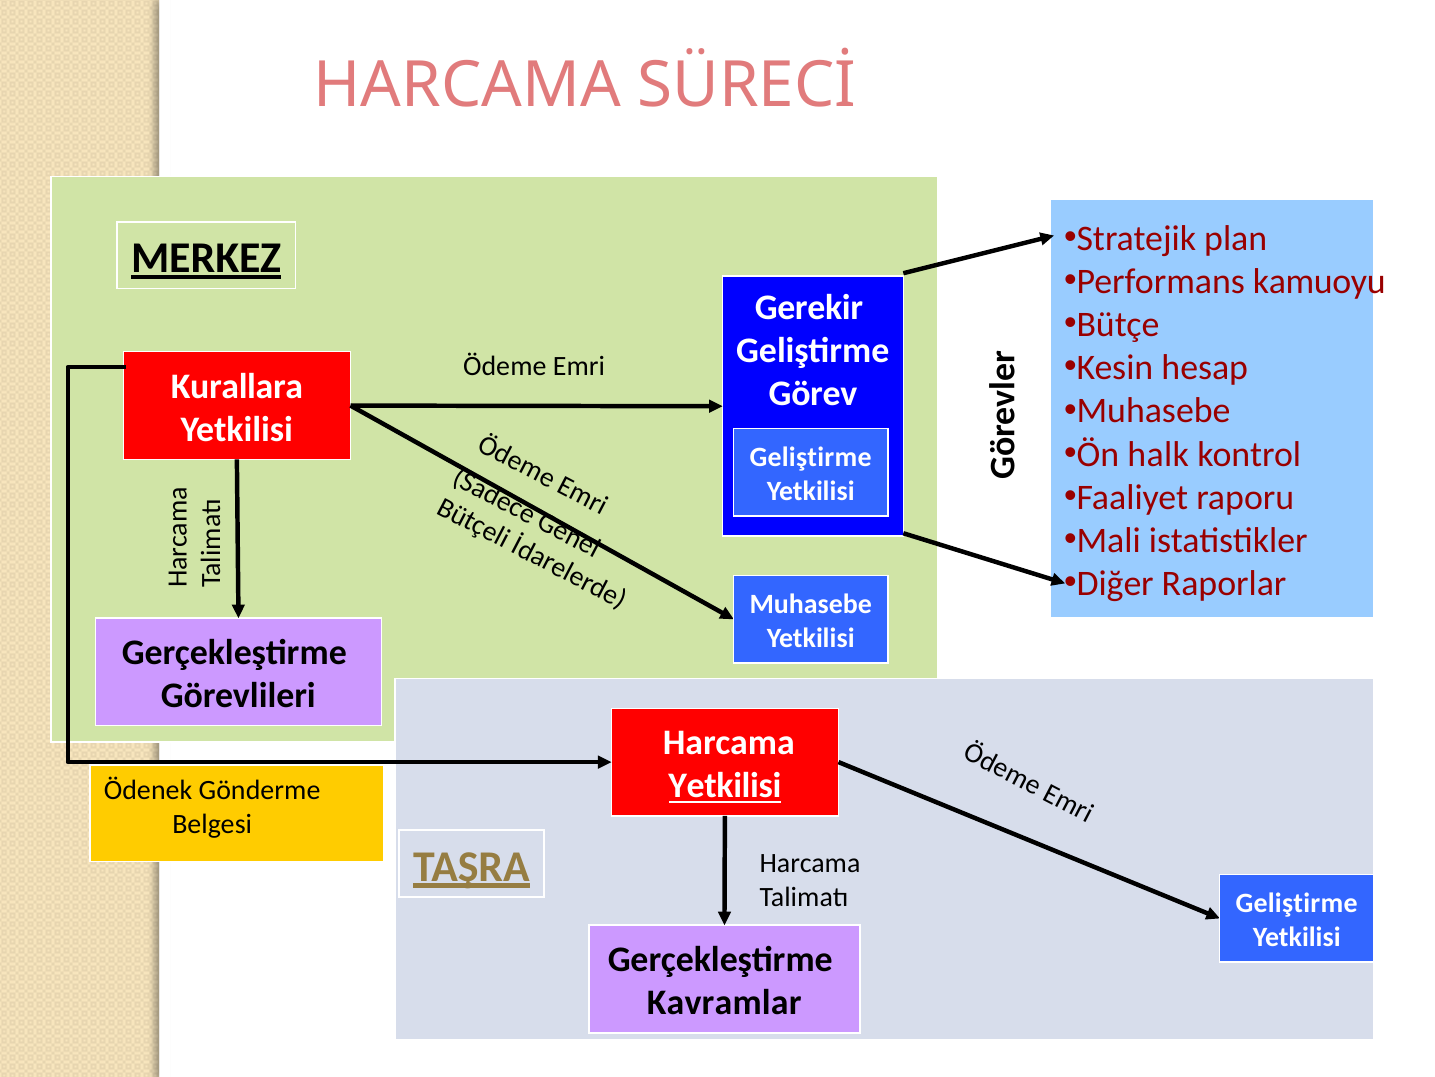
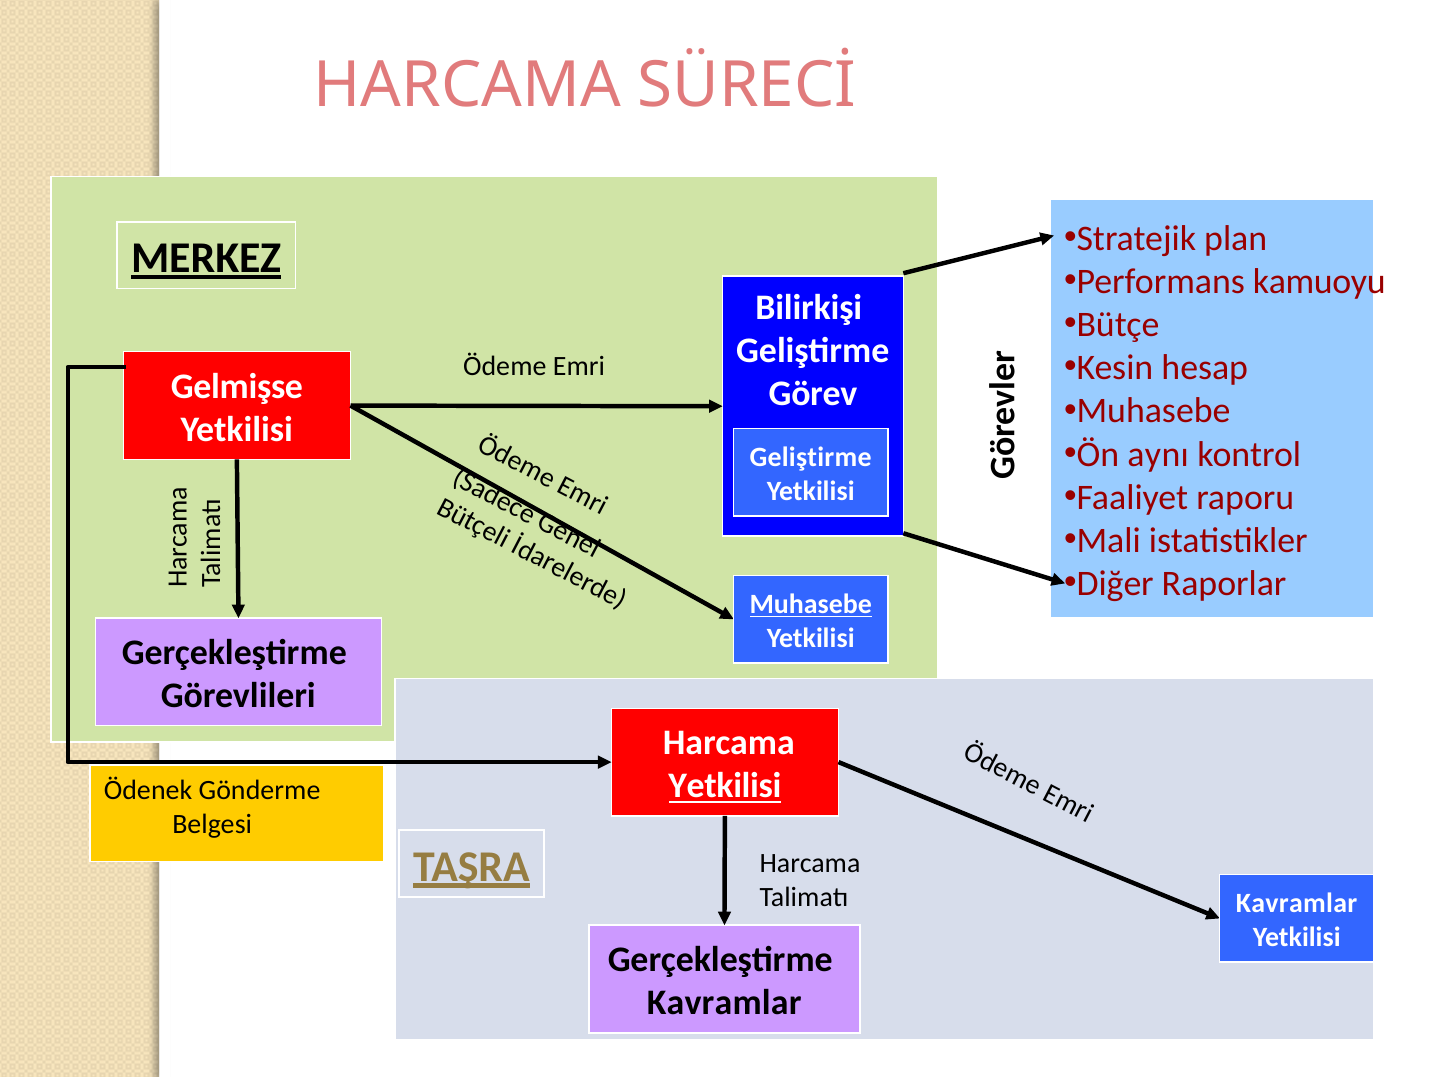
Gerekir: Gerekir -> Bilirkişi
Kurallara: Kurallara -> Gelmişse
halk: halk -> aynı
Muhasebe at (811, 604) underline: none -> present
Geliştirme at (1297, 903): Geliştirme -> Kavramlar
